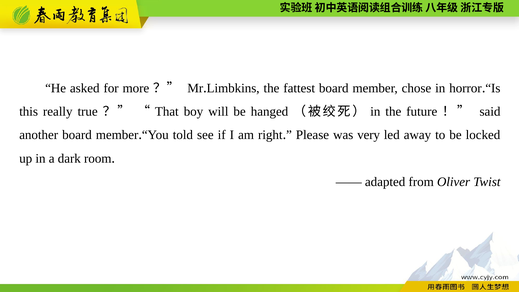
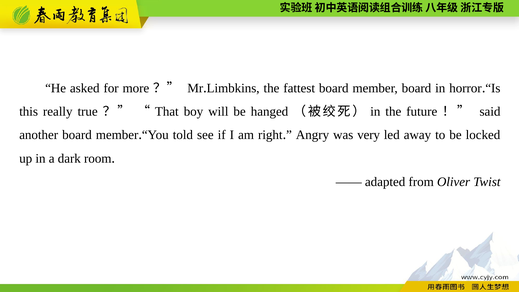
member chose: chose -> board
Please: Please -> Angry
